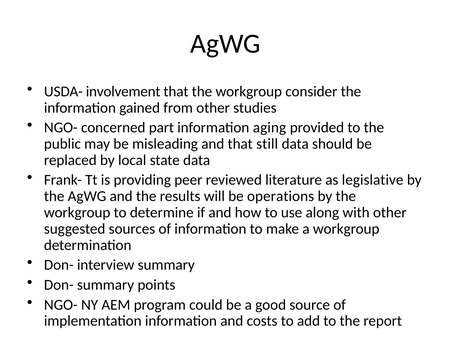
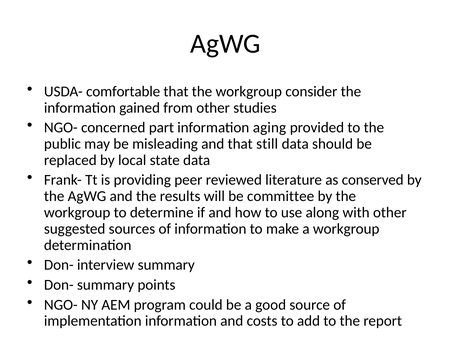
involvement: involvement -> comfortable
legislative: legislative -> conserved
operations: operations -> committee
